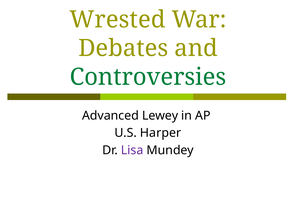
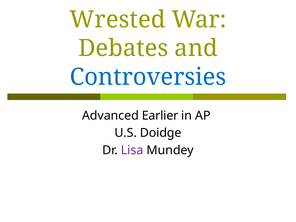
Controversies colour: green -> blue
Lewey: Lewey -> Earlier
Harper: Harper -> Doidge
